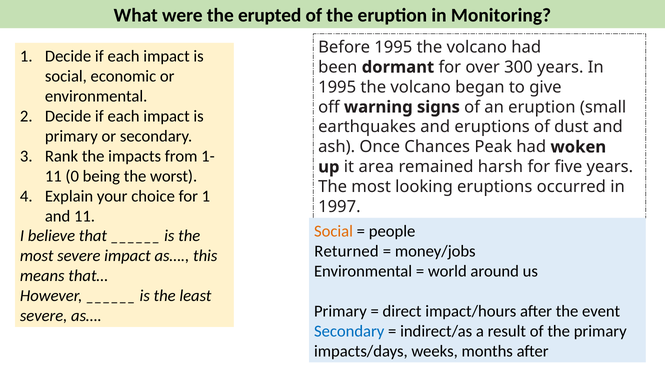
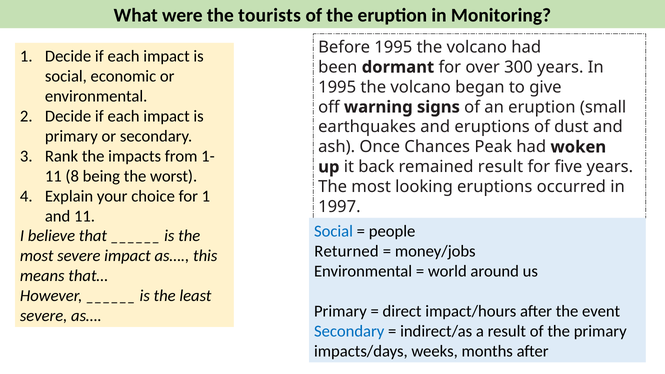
erupted: erupted -> tourists
area: area -> back
remained harsh: harsh -> result
0: 0 -> 8
Social at (334, 231) colour: orange -> blue
